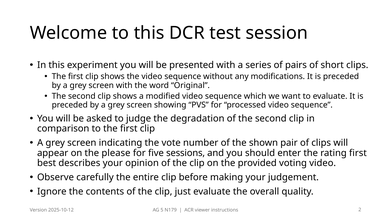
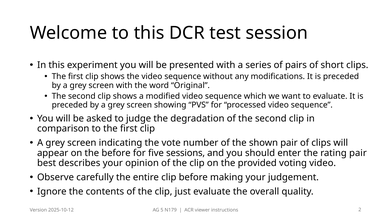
the please: please -> before
rating first: first -> pair
